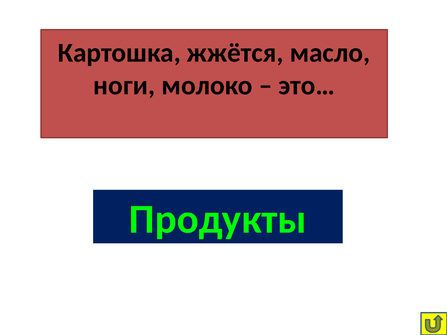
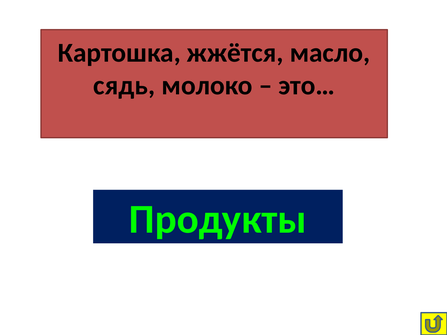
ноги: ноги -> сядь
